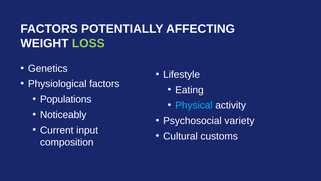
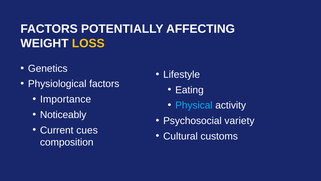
LOSS colour: light green -> yellow
Populations: Populations -> Importance
input: input -> cues
